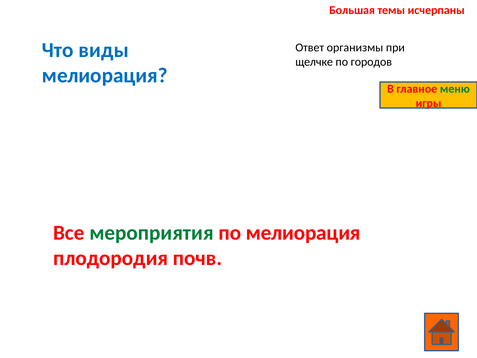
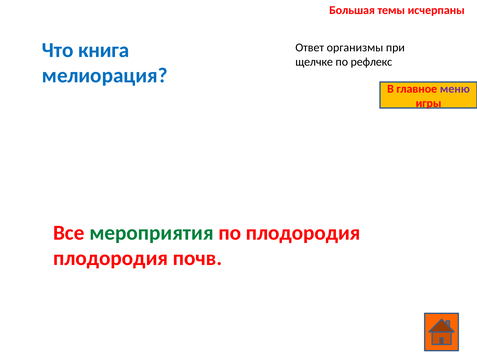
виды: виды -> книга
городов: городов -> рефлекс
меню colour: green -> purple
по мелиорация: мелиорация -> плодородия
